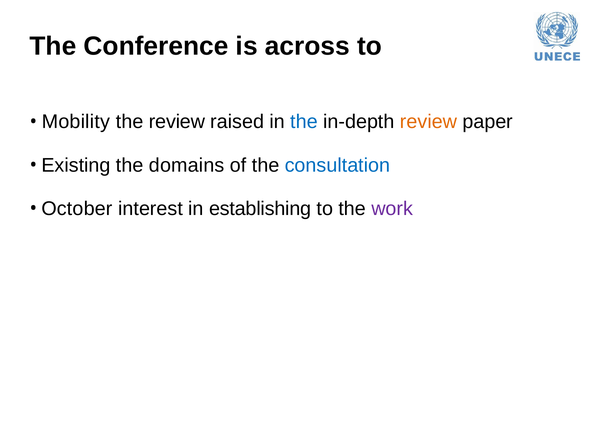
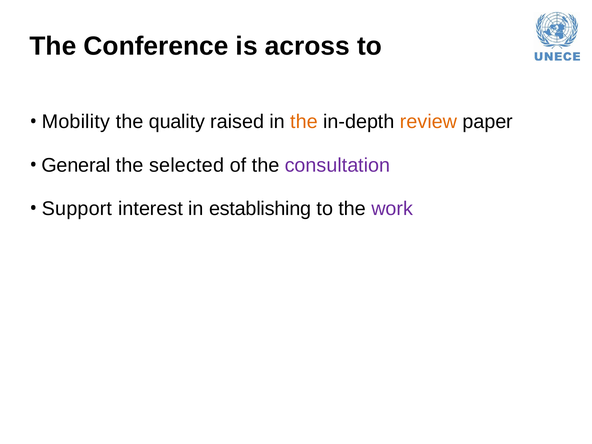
the review: review -> quality
the at (304, 122) colour: blue -> orange
Existing: Existing -> General
domains: domains -> selected
consultation colour: blue -> purple
October: October -> Support
